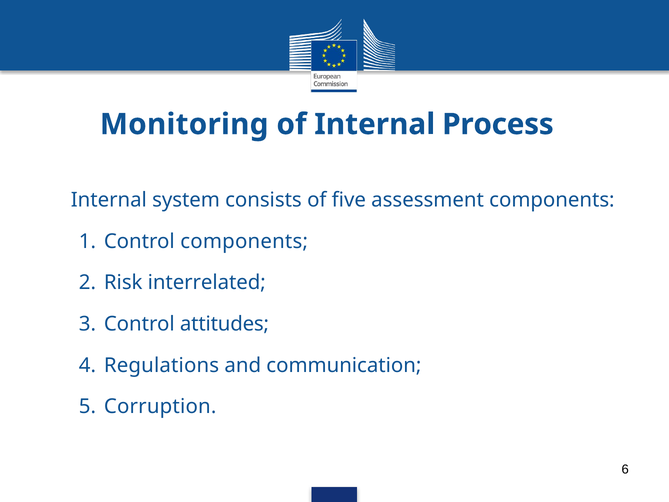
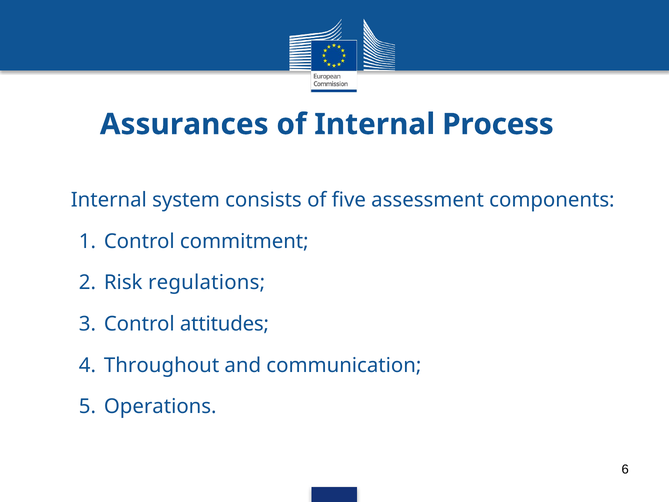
Monitoring: Monitoring -> Assurances
Control components: components -> commitment
interrelated: interrelated -> regulations
Regulations: Regulations -> Throughout
Corruption: Corruption -> Operations
